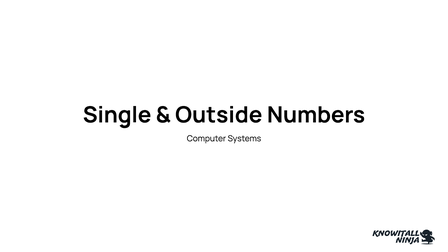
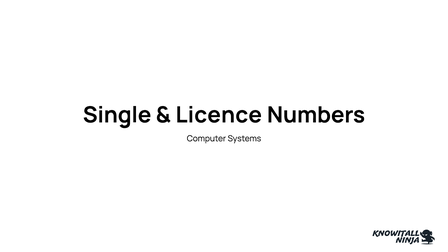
Outside: Outside -> Licence
